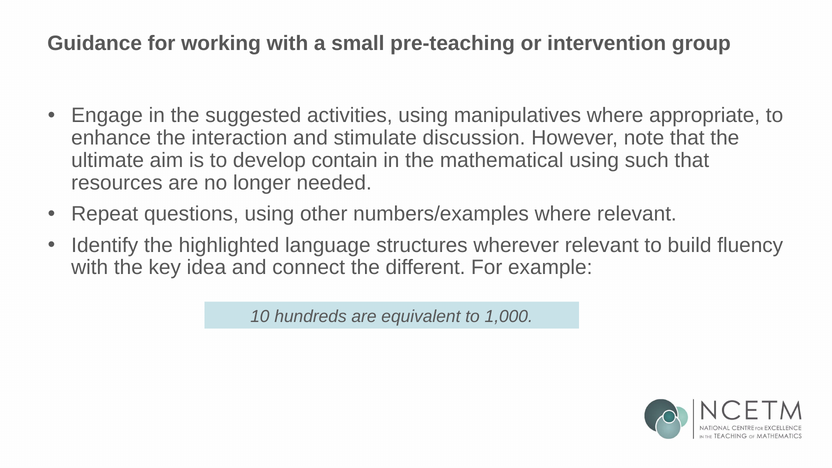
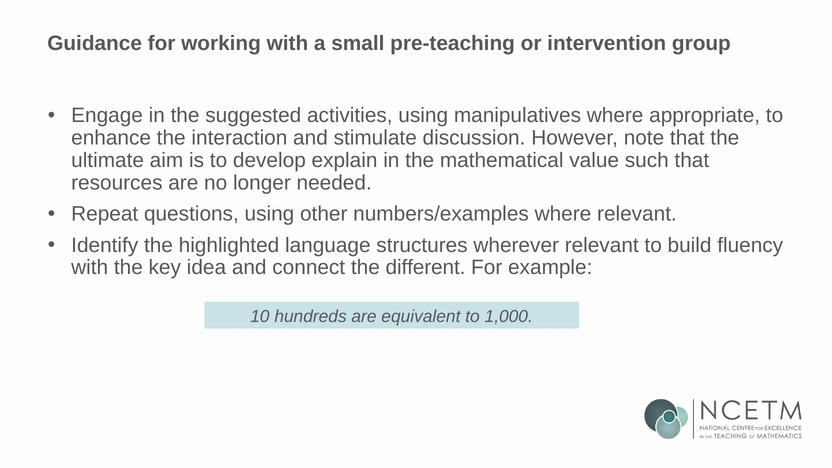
contain: contain -> explain
mathematical using: using -> value
